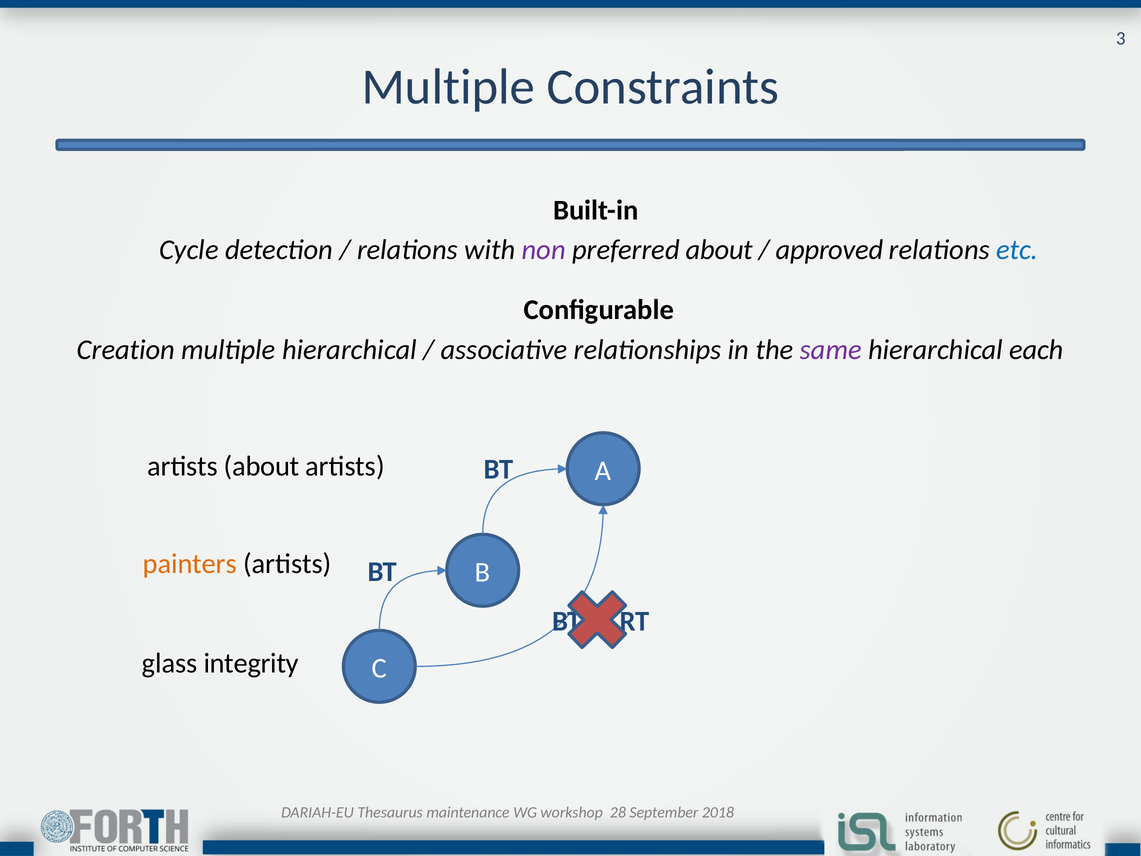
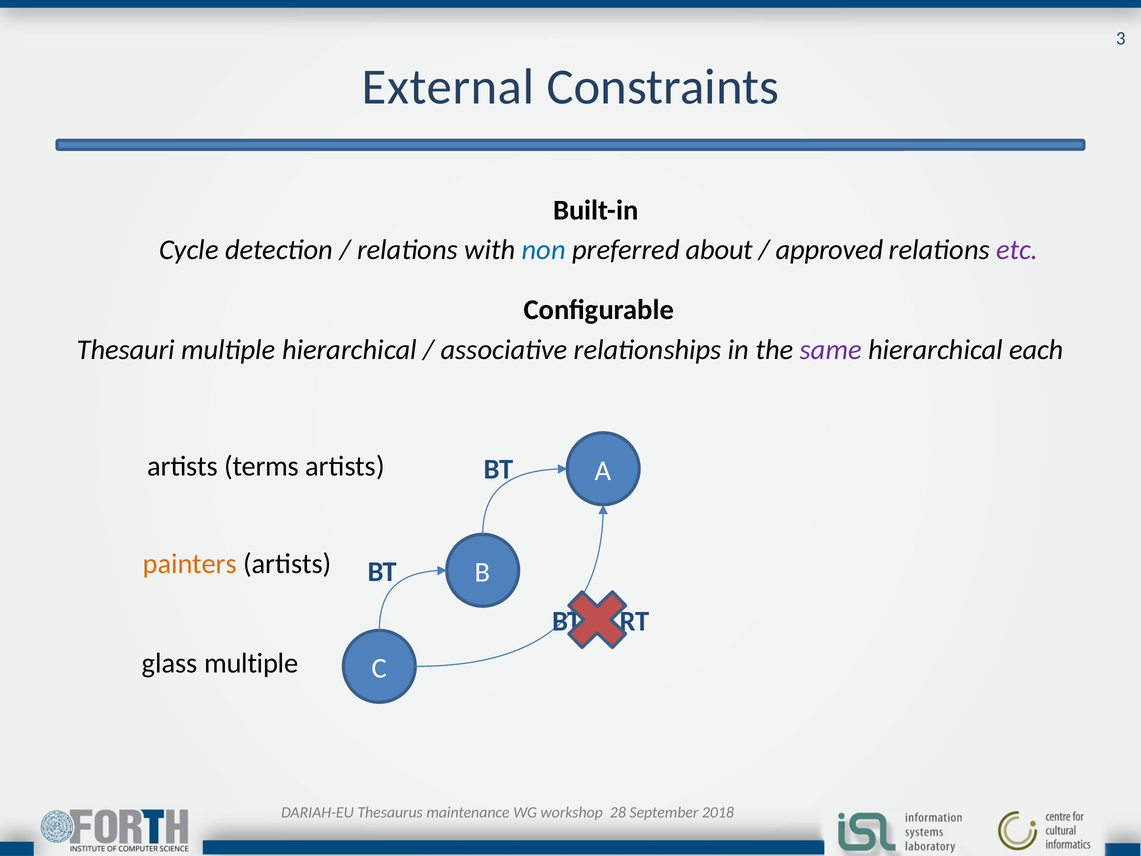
Multiple at (448, 87): Multiple -> External
non colour: purple -> blue
etc colour: blue -> purple
Creation: Creation -> Thesauri
artists about: about -> terms
glass integrity: integrity -> multiple
